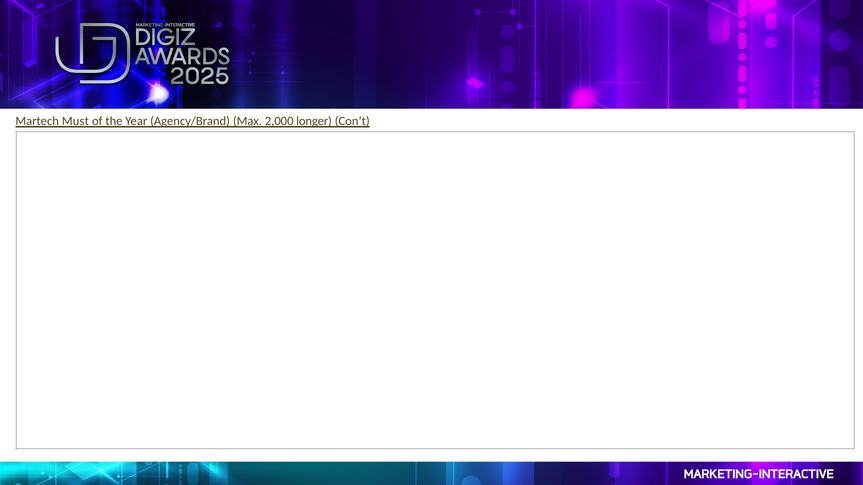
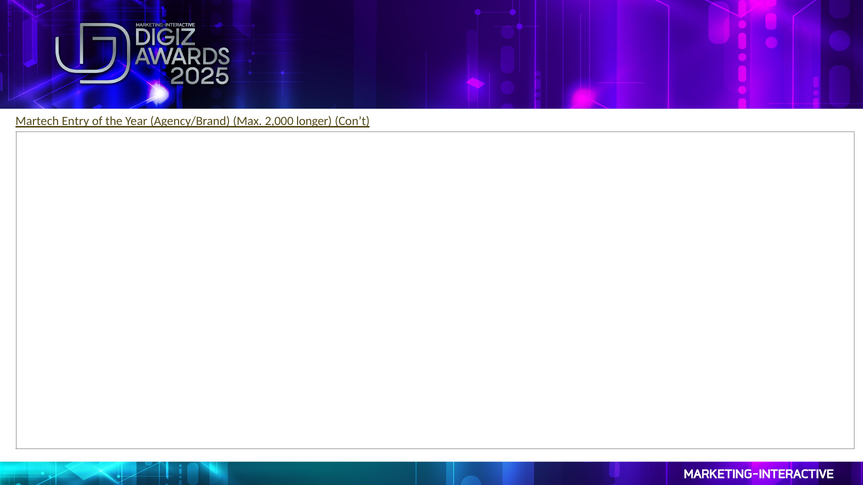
Must: Must -> Entry
